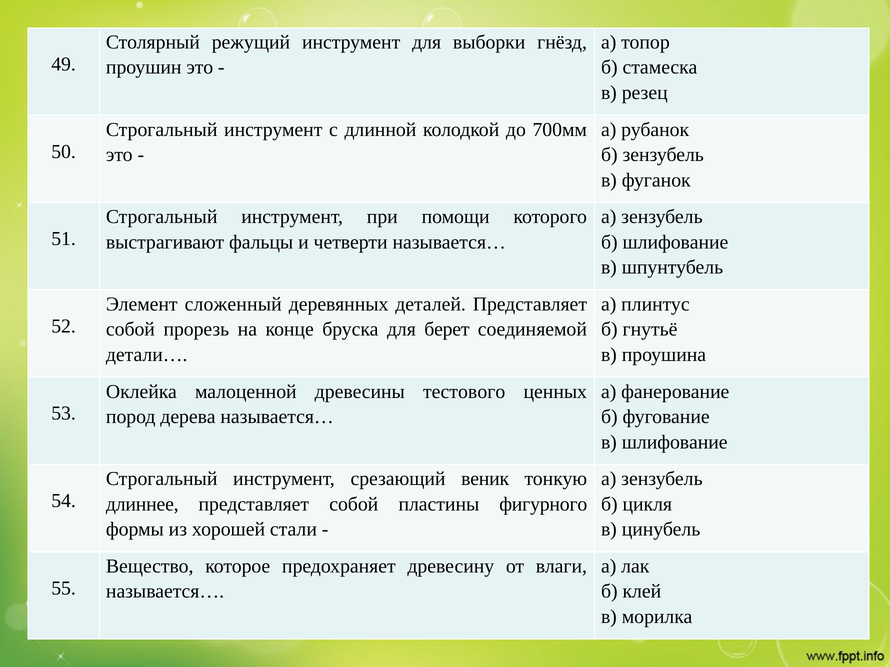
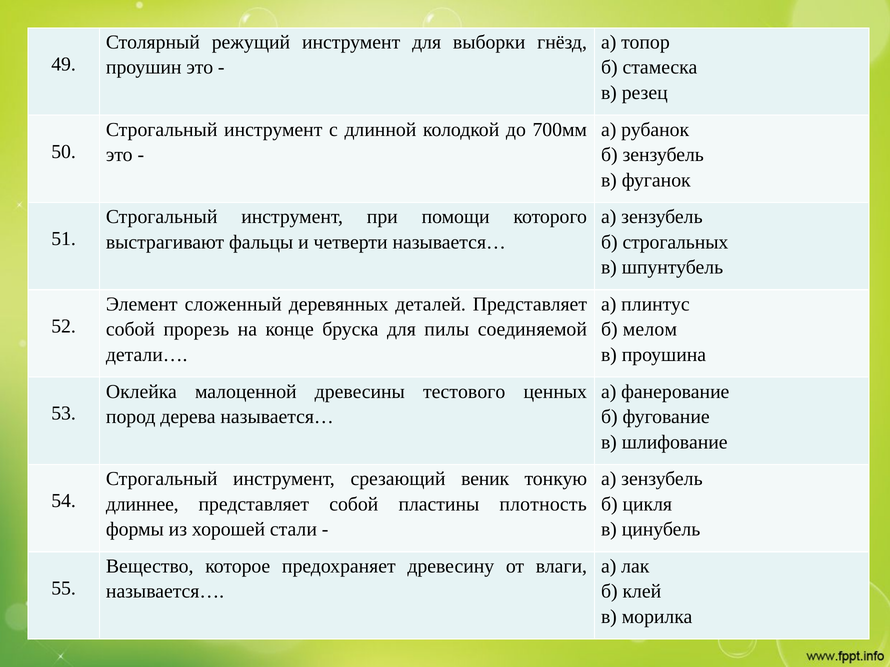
б шлифование: шлифование -> строгальных
берет: берет -> пилы
гнутьё: гнутьё -> мелом
фигурного: фигурного -> плотность
